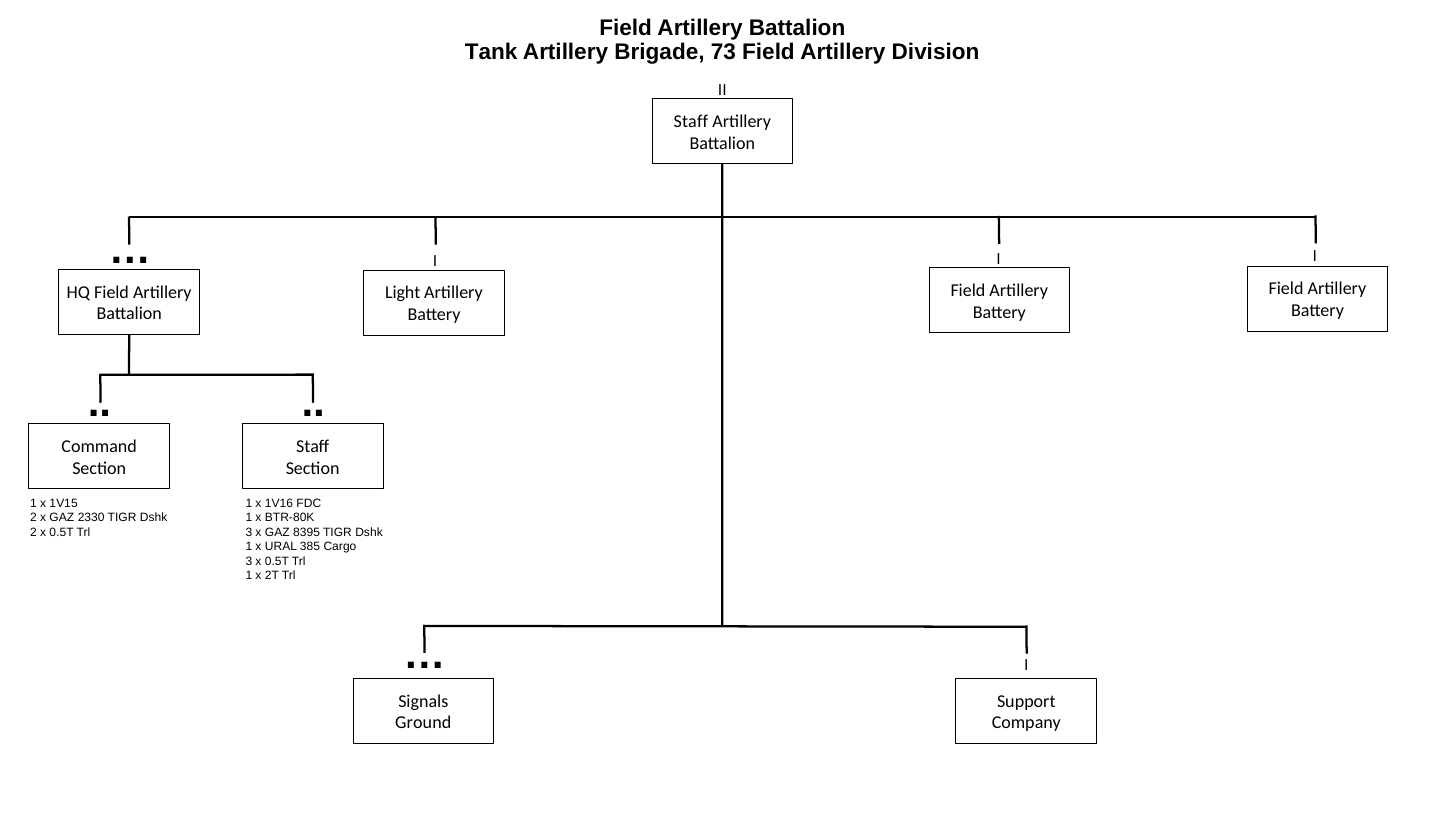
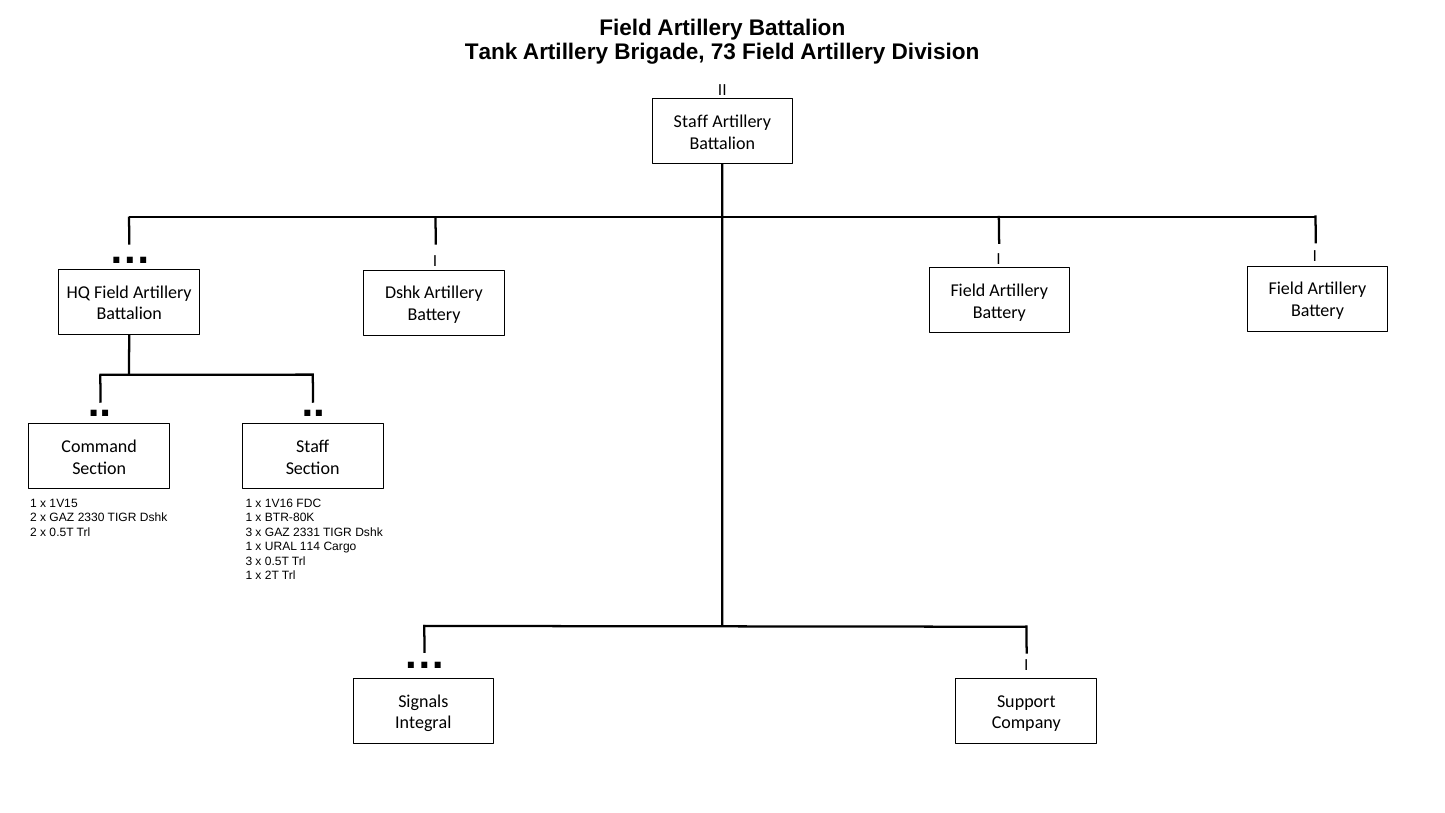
Light at (403, 293): Light -> Dshk
8395: 8395 -> 2331
385: 385 -> 114
Ground: Ground -> Integral
